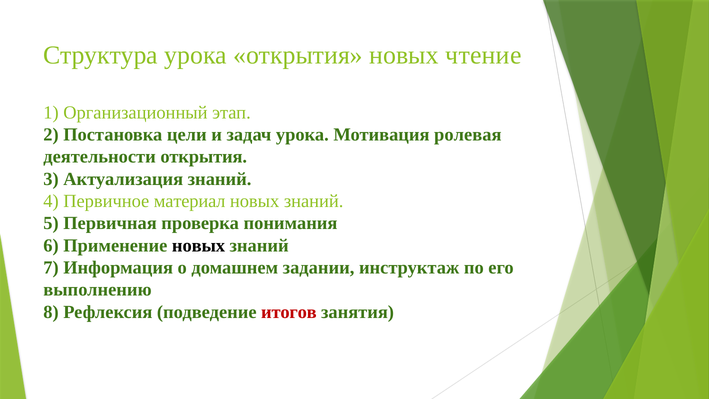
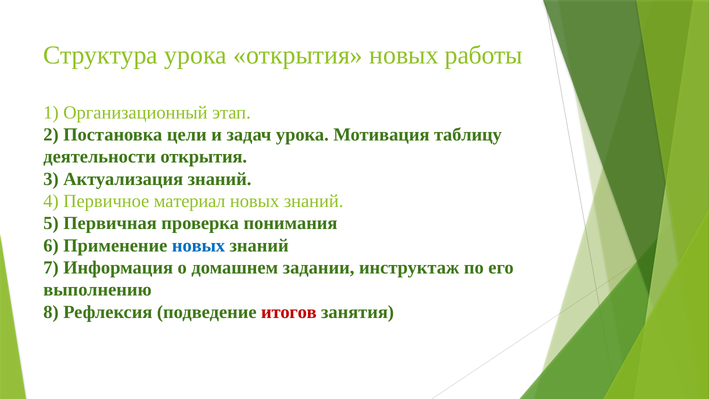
чтение: чтение -> работы
ролевая: ролевая -> таблицу
новых at (199, 245) colour: black -> blue
